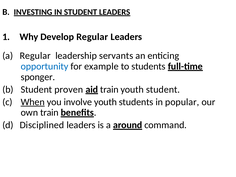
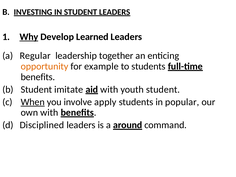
Why underline: none -> present
Develop Regular: Regular -> Learned
servants: servants -> together
opportunity colour: blue -> orange
sponger at (38, 77): sponger -> benefits
proven: proven -> imitate
aid train: train -> with
involve youth: youth -> apply
own train: train -> with
